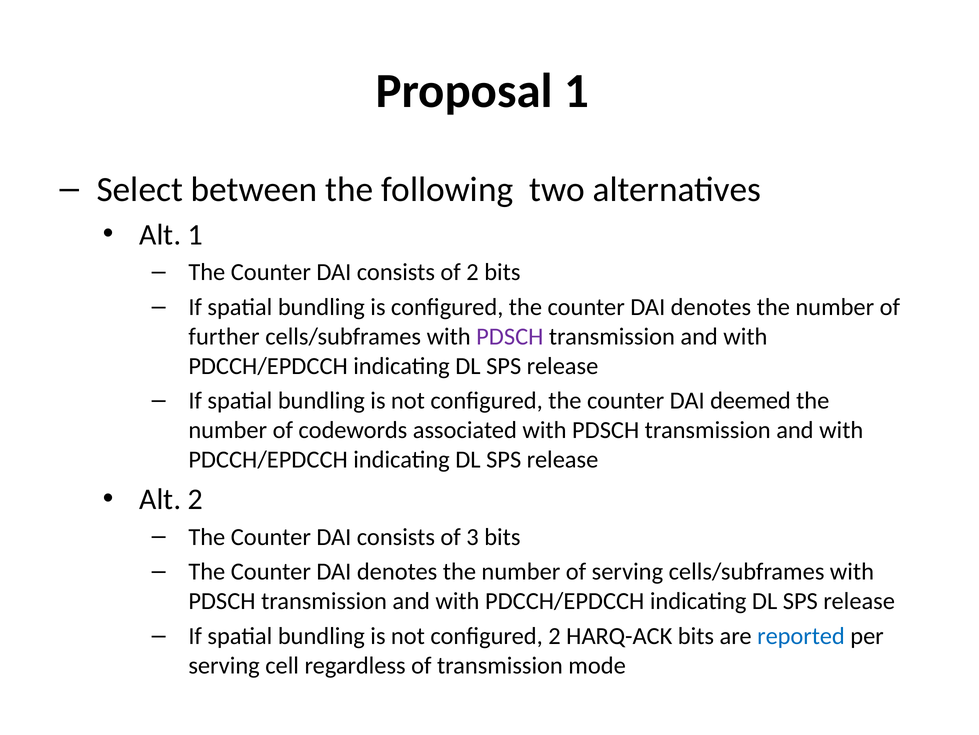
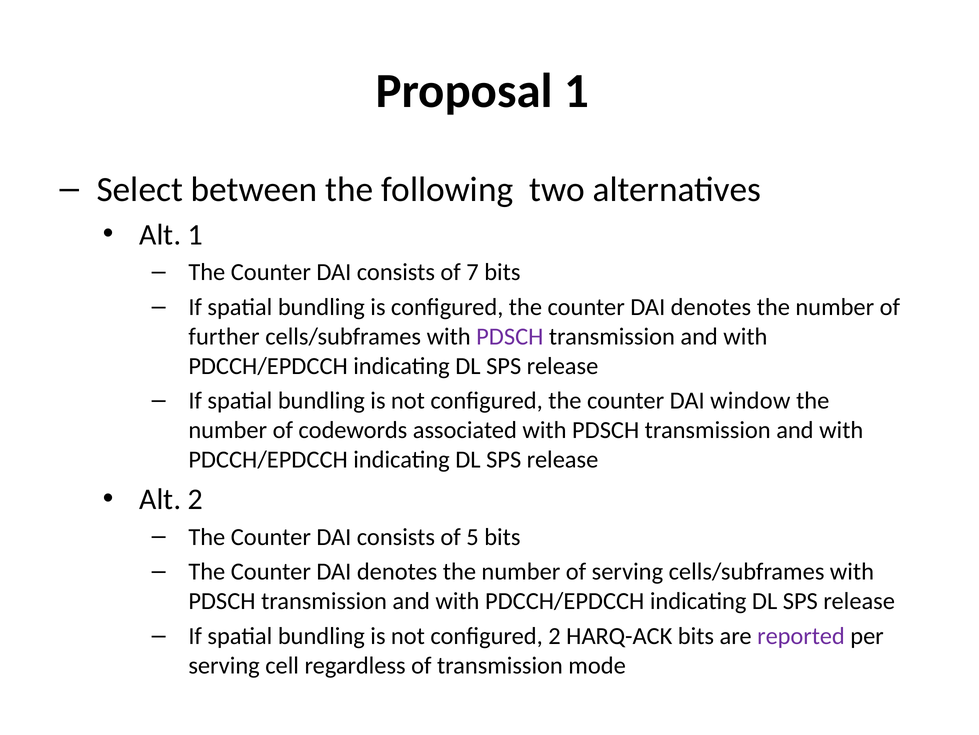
of 2: 2 -> 7
deemed: deemed -> window
3: 3 -> 5
reported colour: blue -> purple
